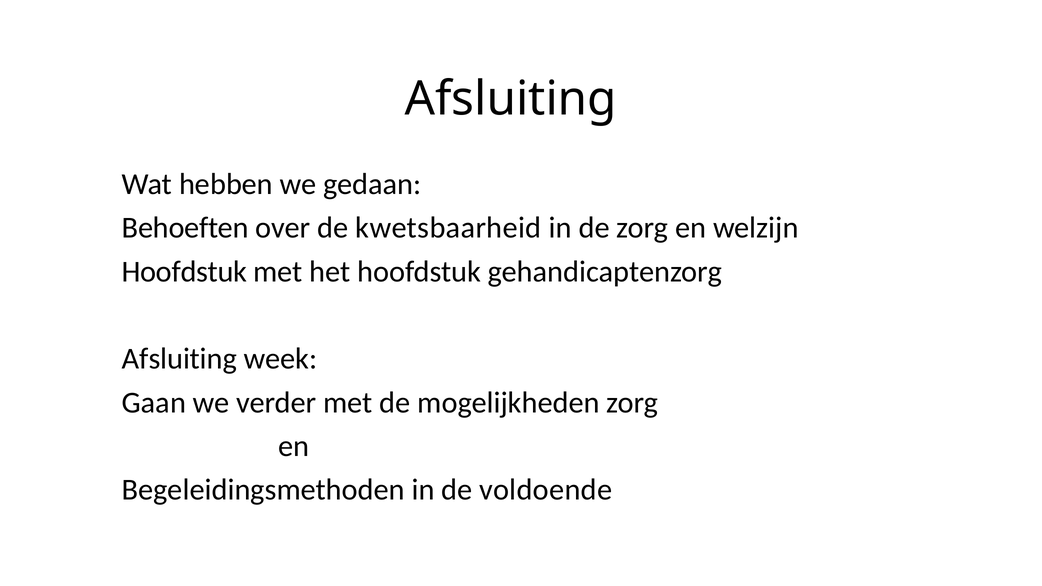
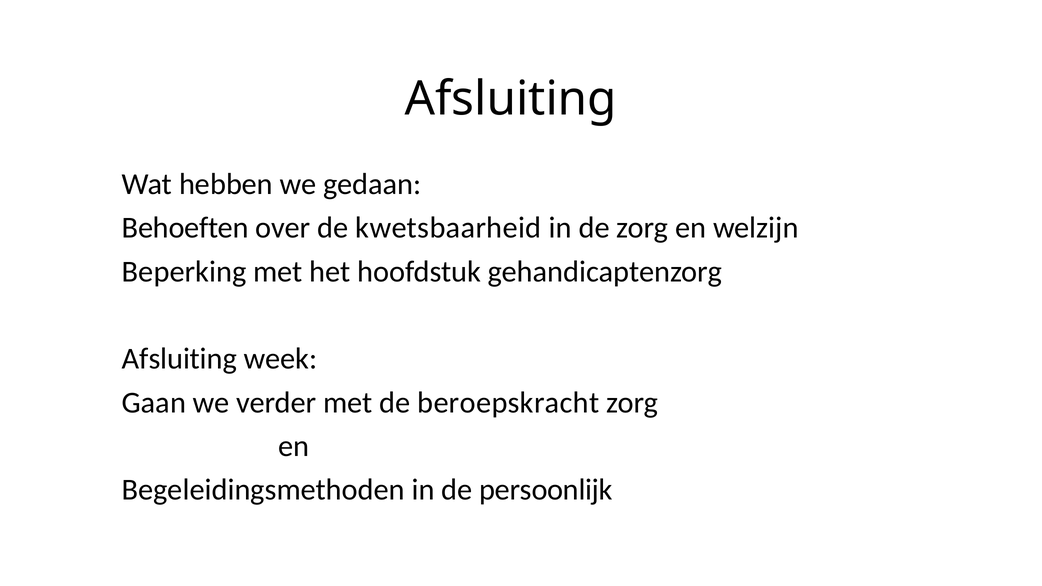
Hoofdstuk at (184, 272): Hoofdstuk -> Beperking
mogelijkheden: mogelijkheden -> beroepskracht
voldoende: voldoende -> persoonlijk
